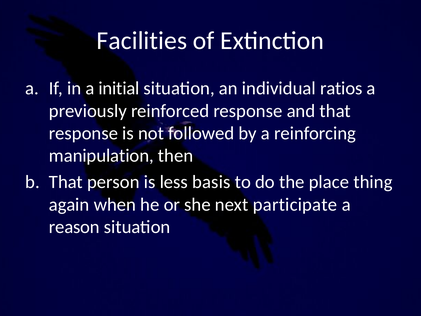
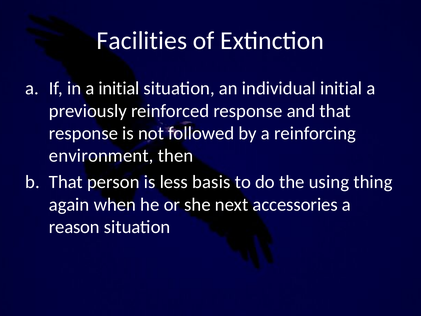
individual ratios: ratios -> initial
manipulation: manipulation -> environment
place: place -> using
participate: participate -> accessories
